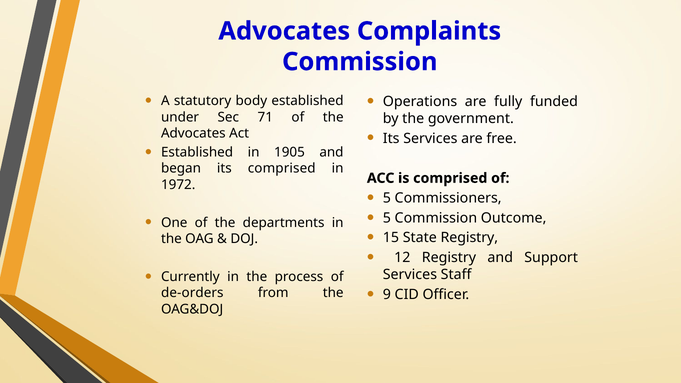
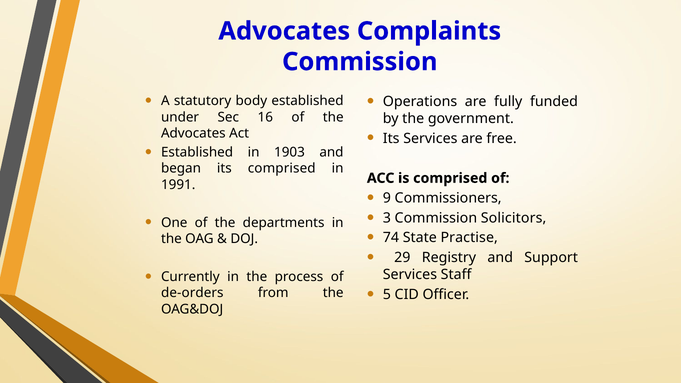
71: 71 -> 16
1905: 1905 -> 1903
1972: 1972 -> 1991
5 at (387, 198): 5 -> 9
5 at (387, 218): 5 -> 3
Outcome: Outcome -> Solicitors
15: 15 -> 74
State Registry: Registry -> Practise
12: 12 -> 29
9: 9 -> 5
